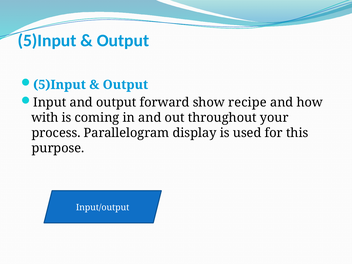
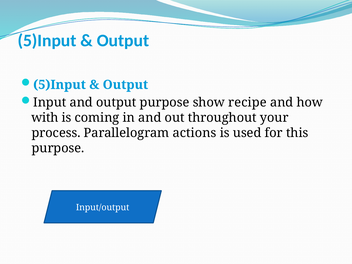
output forward: forward -> purpose
display: display -> actions
